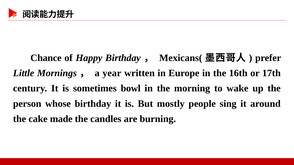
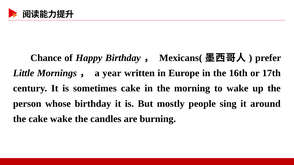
sometimes bowl: bowl -> cake
cake made: made -> wake
